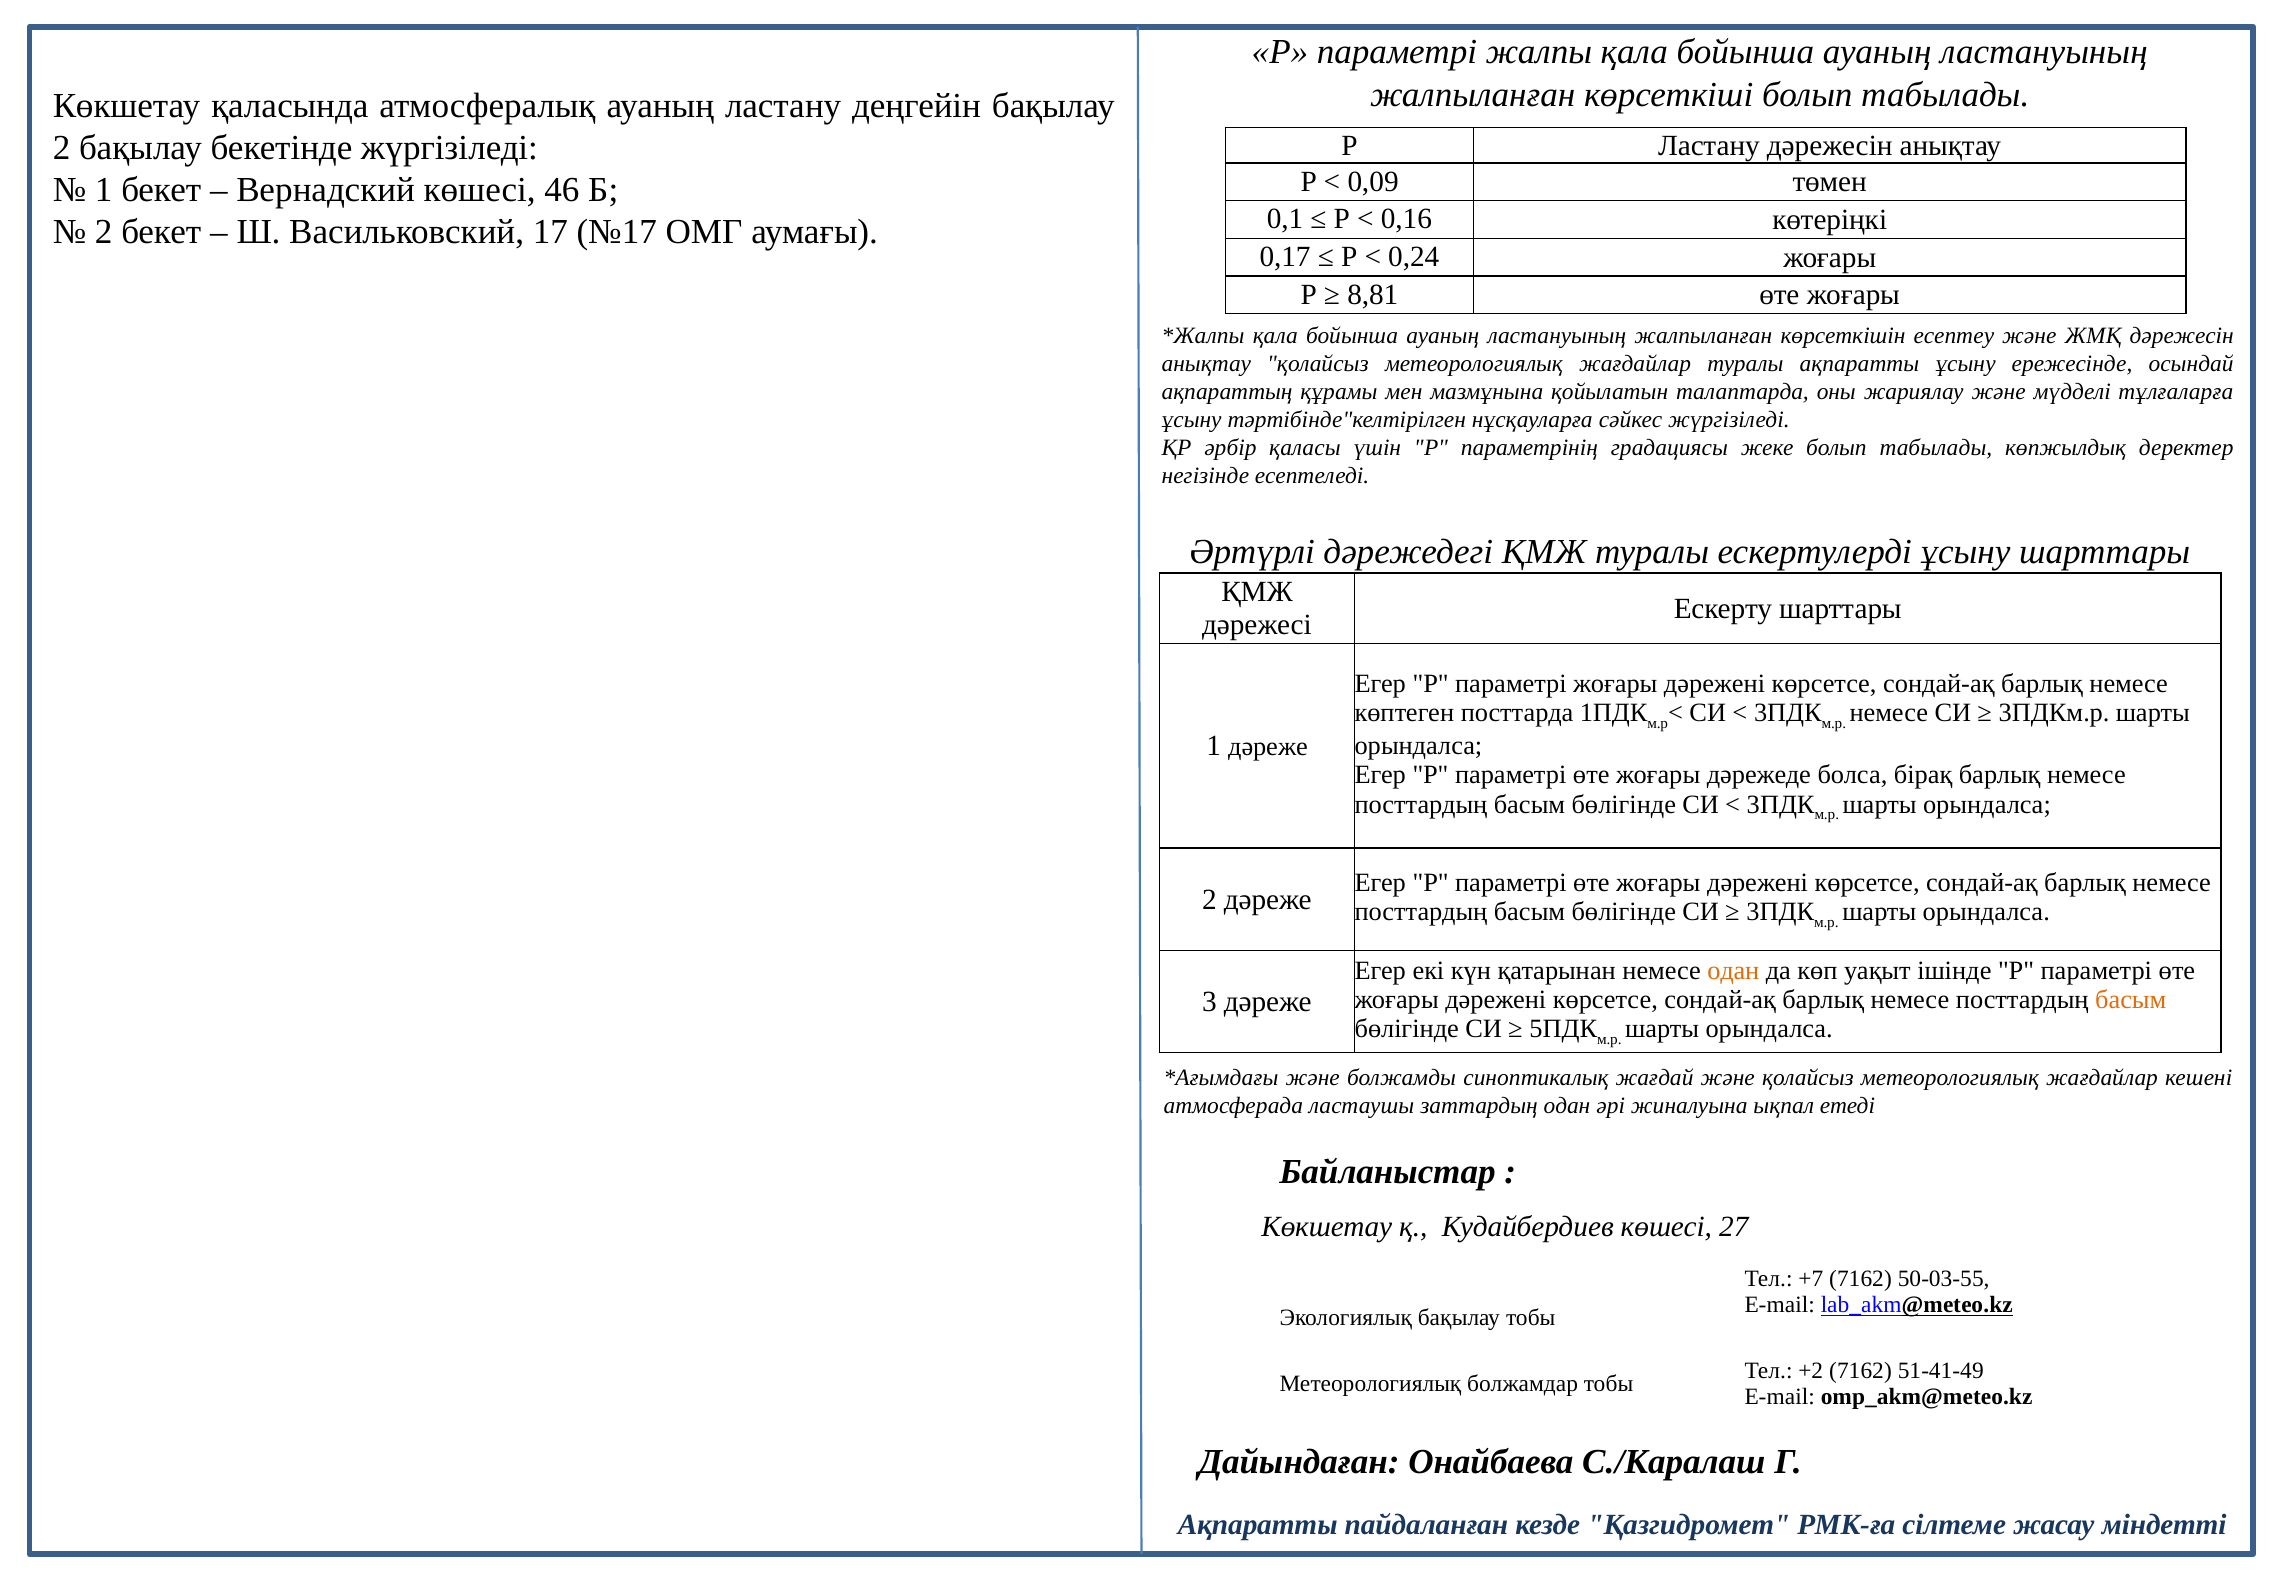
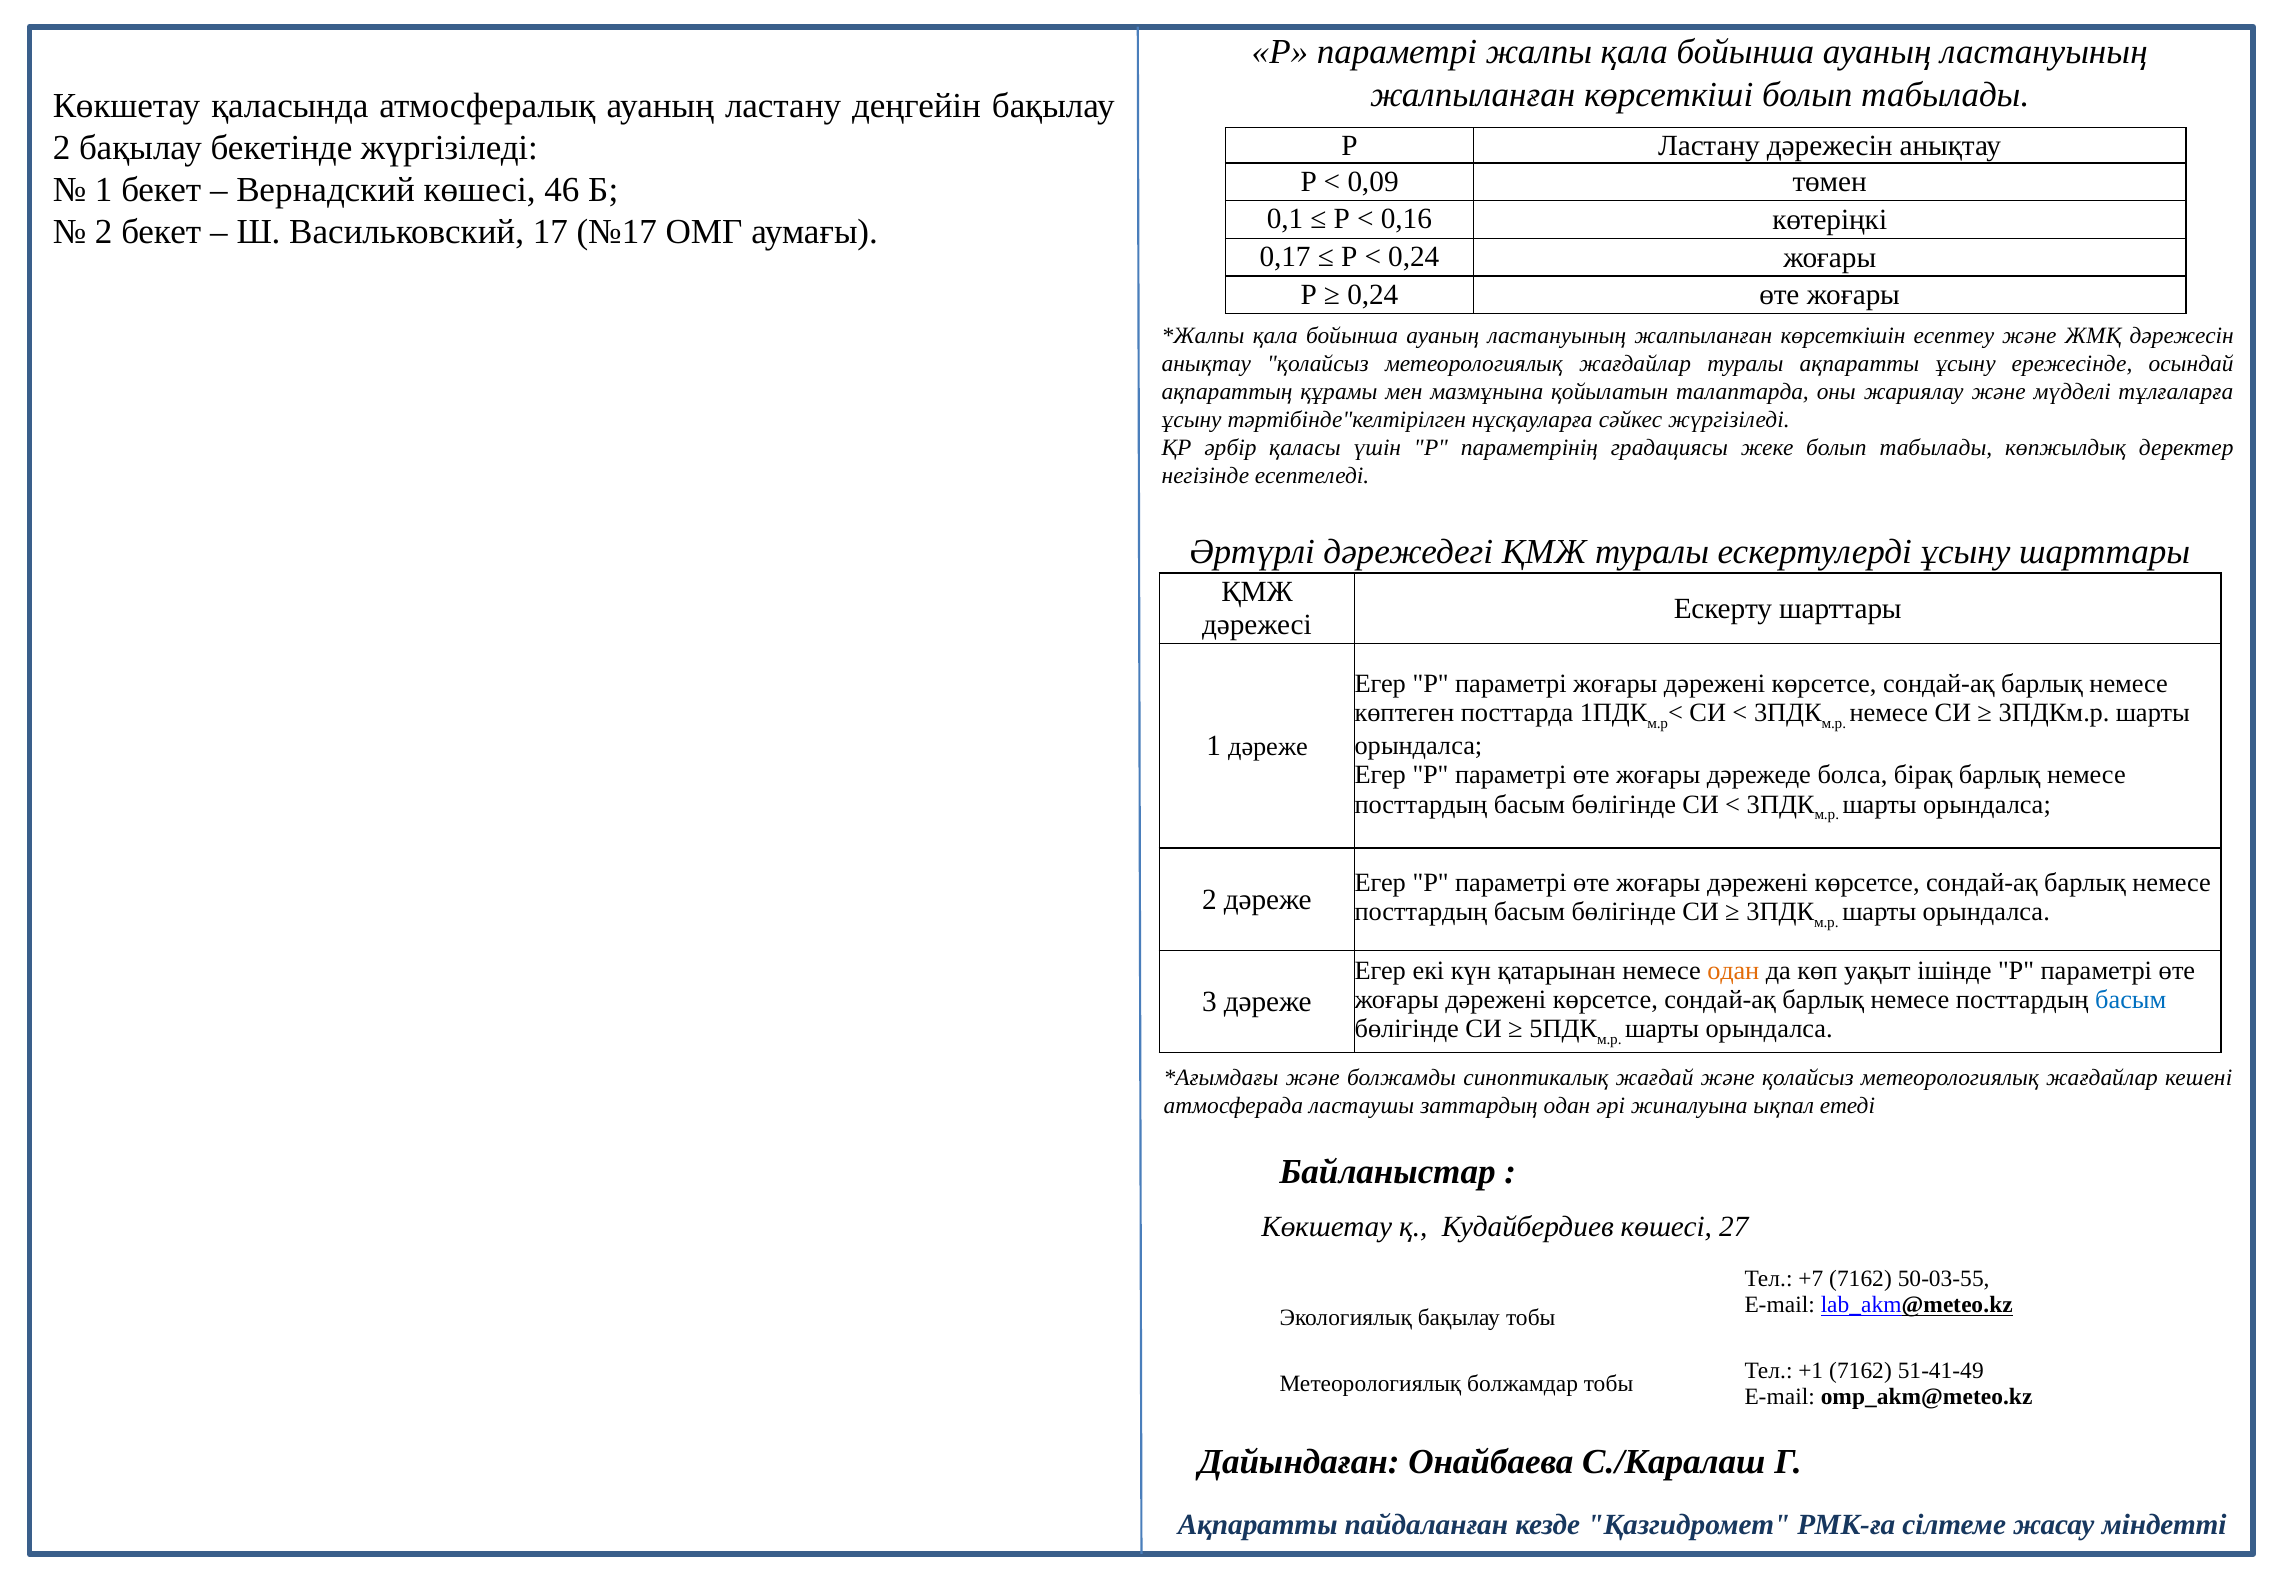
8,81 at (1373, 295): 8,81 -> 0,24
басым at (2131, 999) colour: orange -> blue
+2: +2 -> +1
